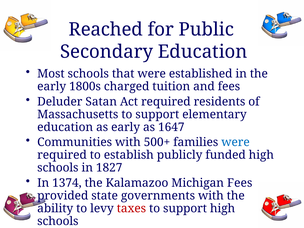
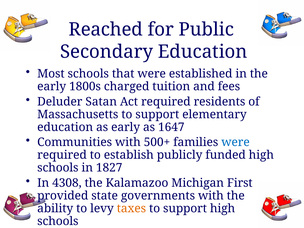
1374: 1374 -> 4308
Michigan Fees: Fees -> First
taxes colour: red -> orange
